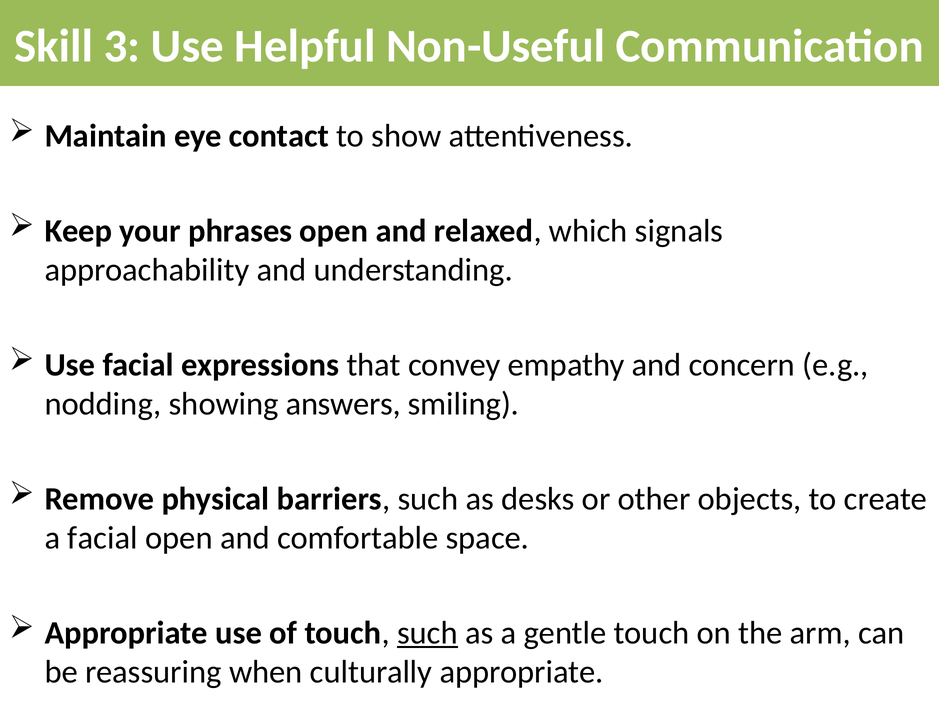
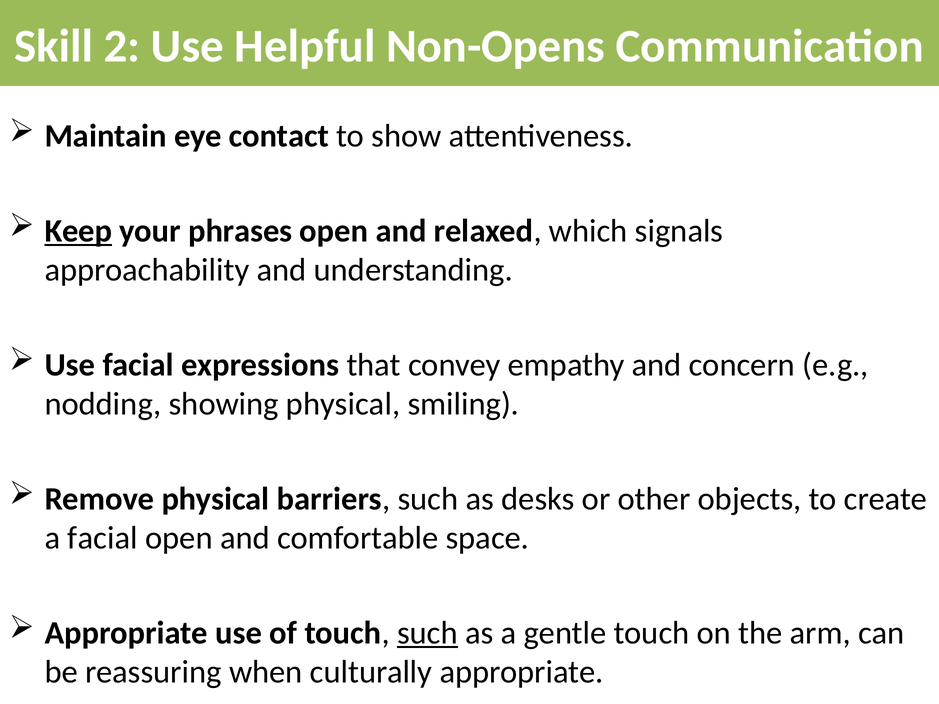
3: 3 -> 2
Non-Useful: Non-Useful -> Non-Opens
Keep underline: none -> present
showing answers: answers -> physical
